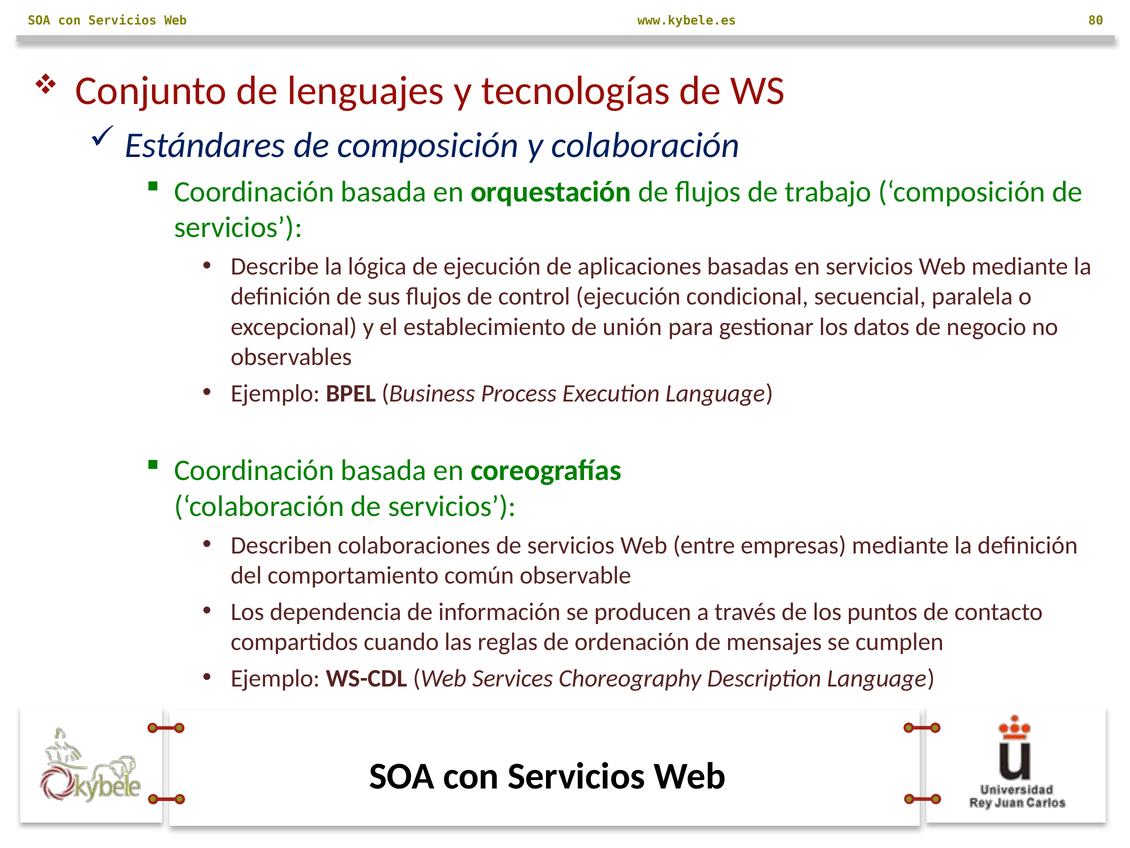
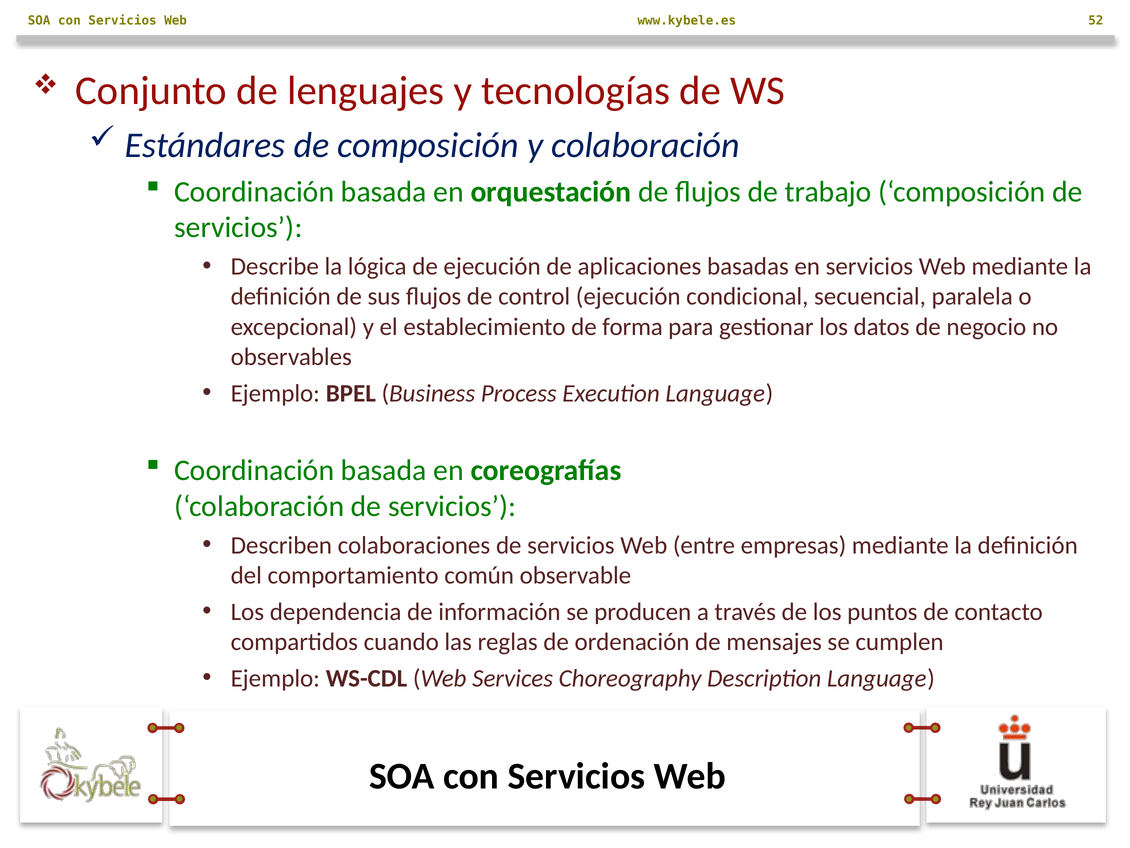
80: 80 -> 52
unión: unión -> forma
